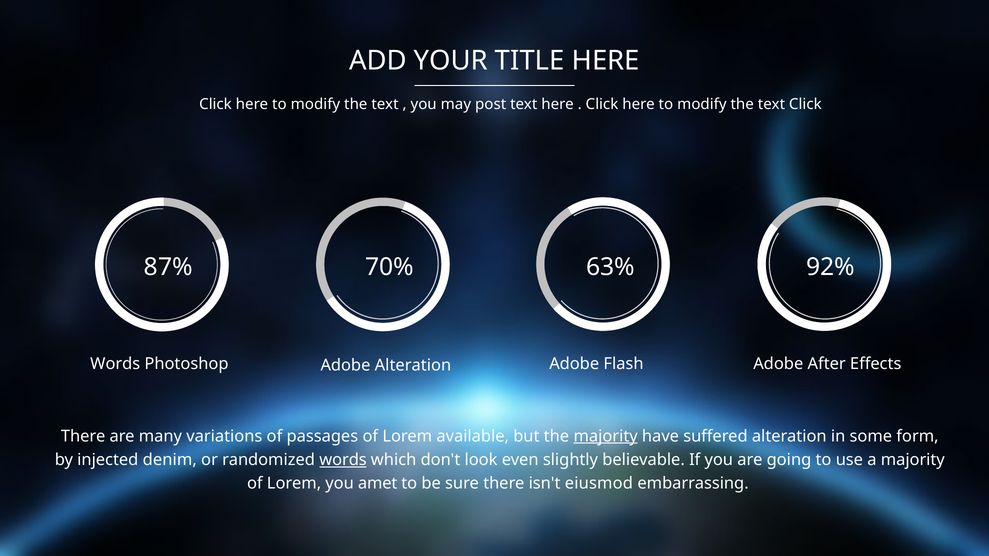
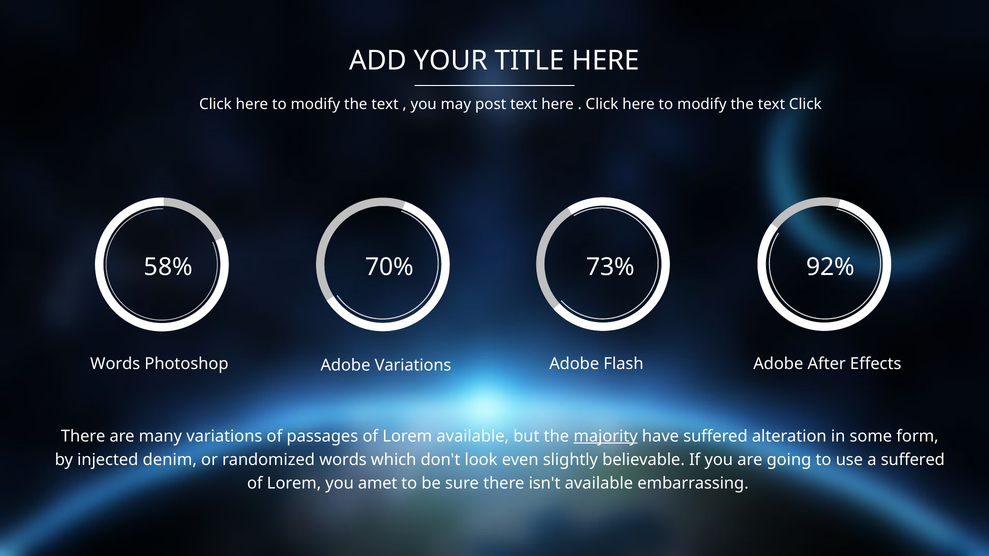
87%: 87% -> 58%
63%: 63% -> 73%
Adobe Alteration: Alteration -> Variations
words at (343, 460) underline: present -> none
a majority: majority -> suffered
isn't eiusmod: eiusmod -> available
